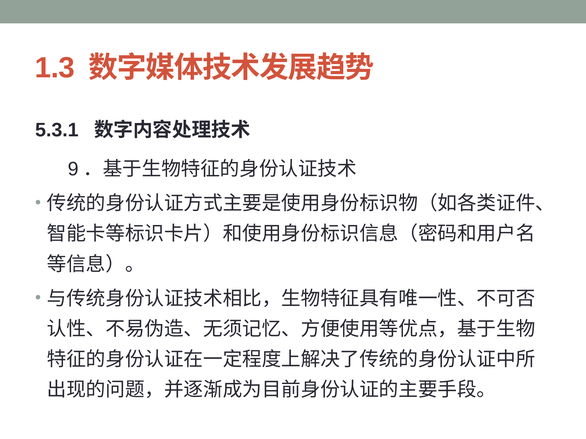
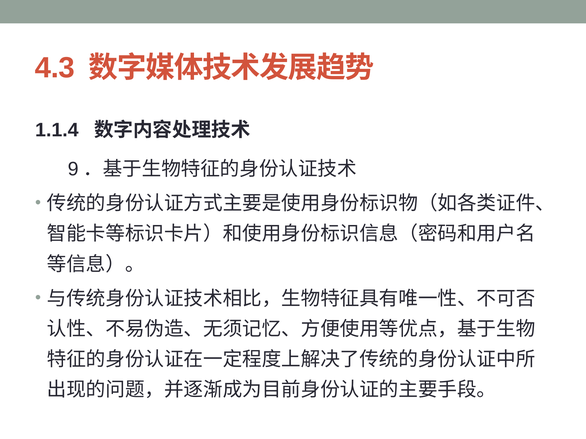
1.3: 1.3 -> 4.3
5.3.1: 5.3.1 -> 1.1.4
